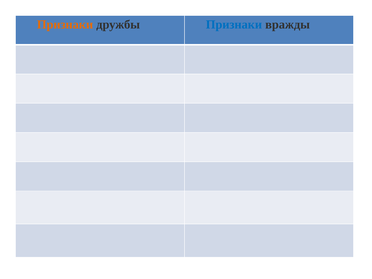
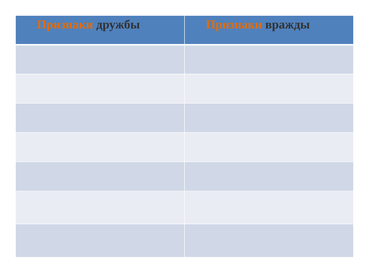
Признаки at (234, 24) colour: blue -> orange
